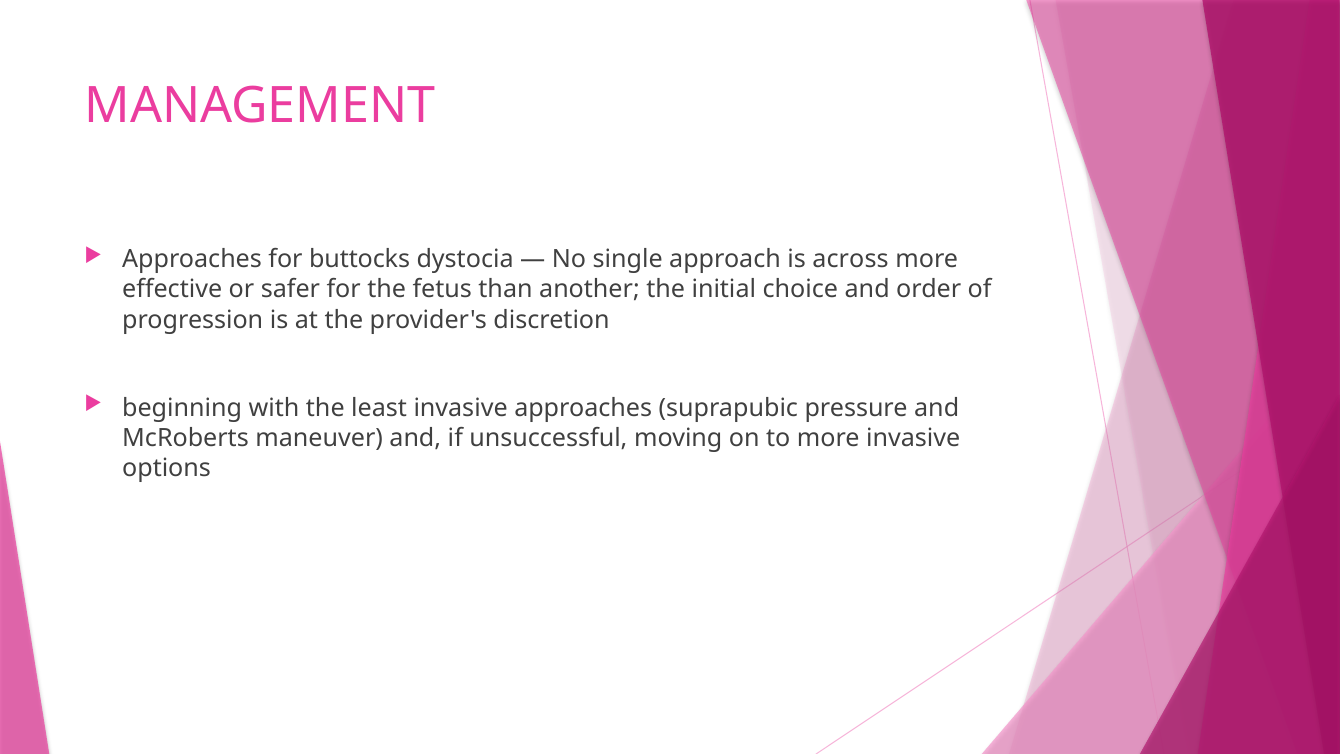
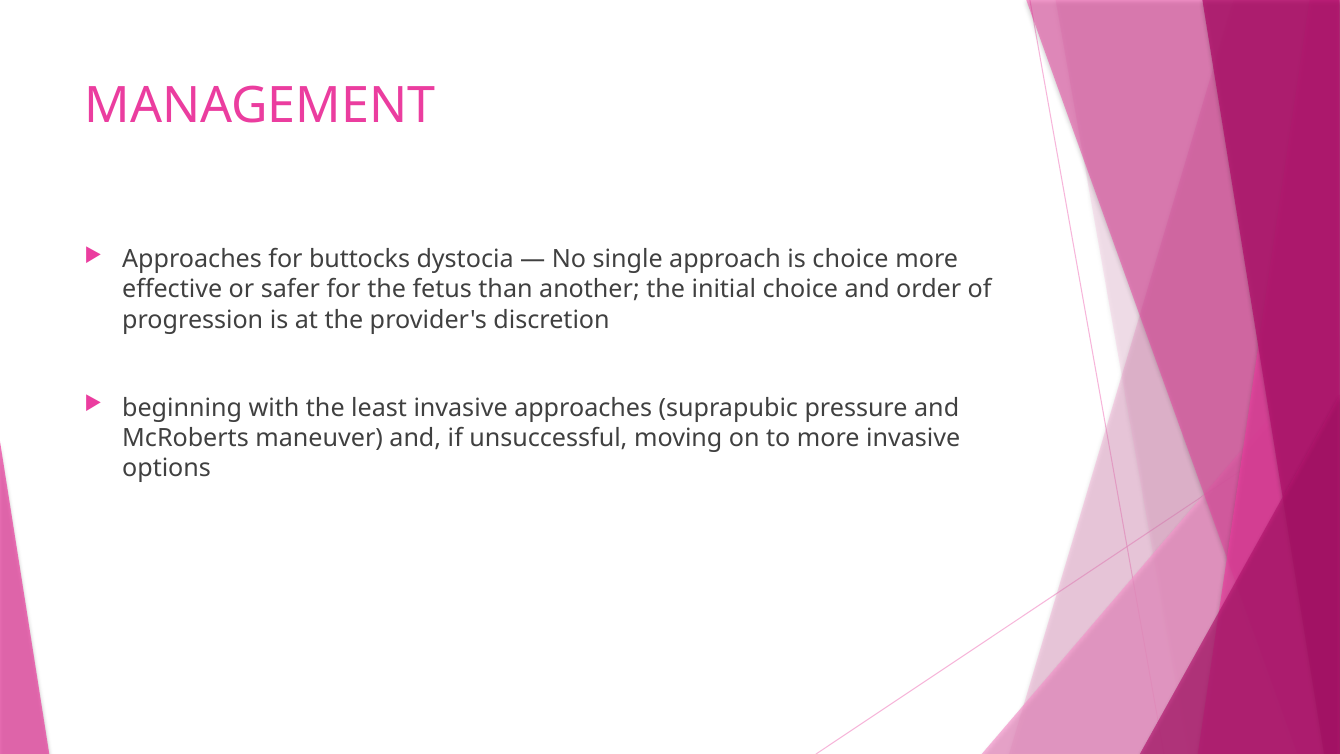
is across: across -> choice
